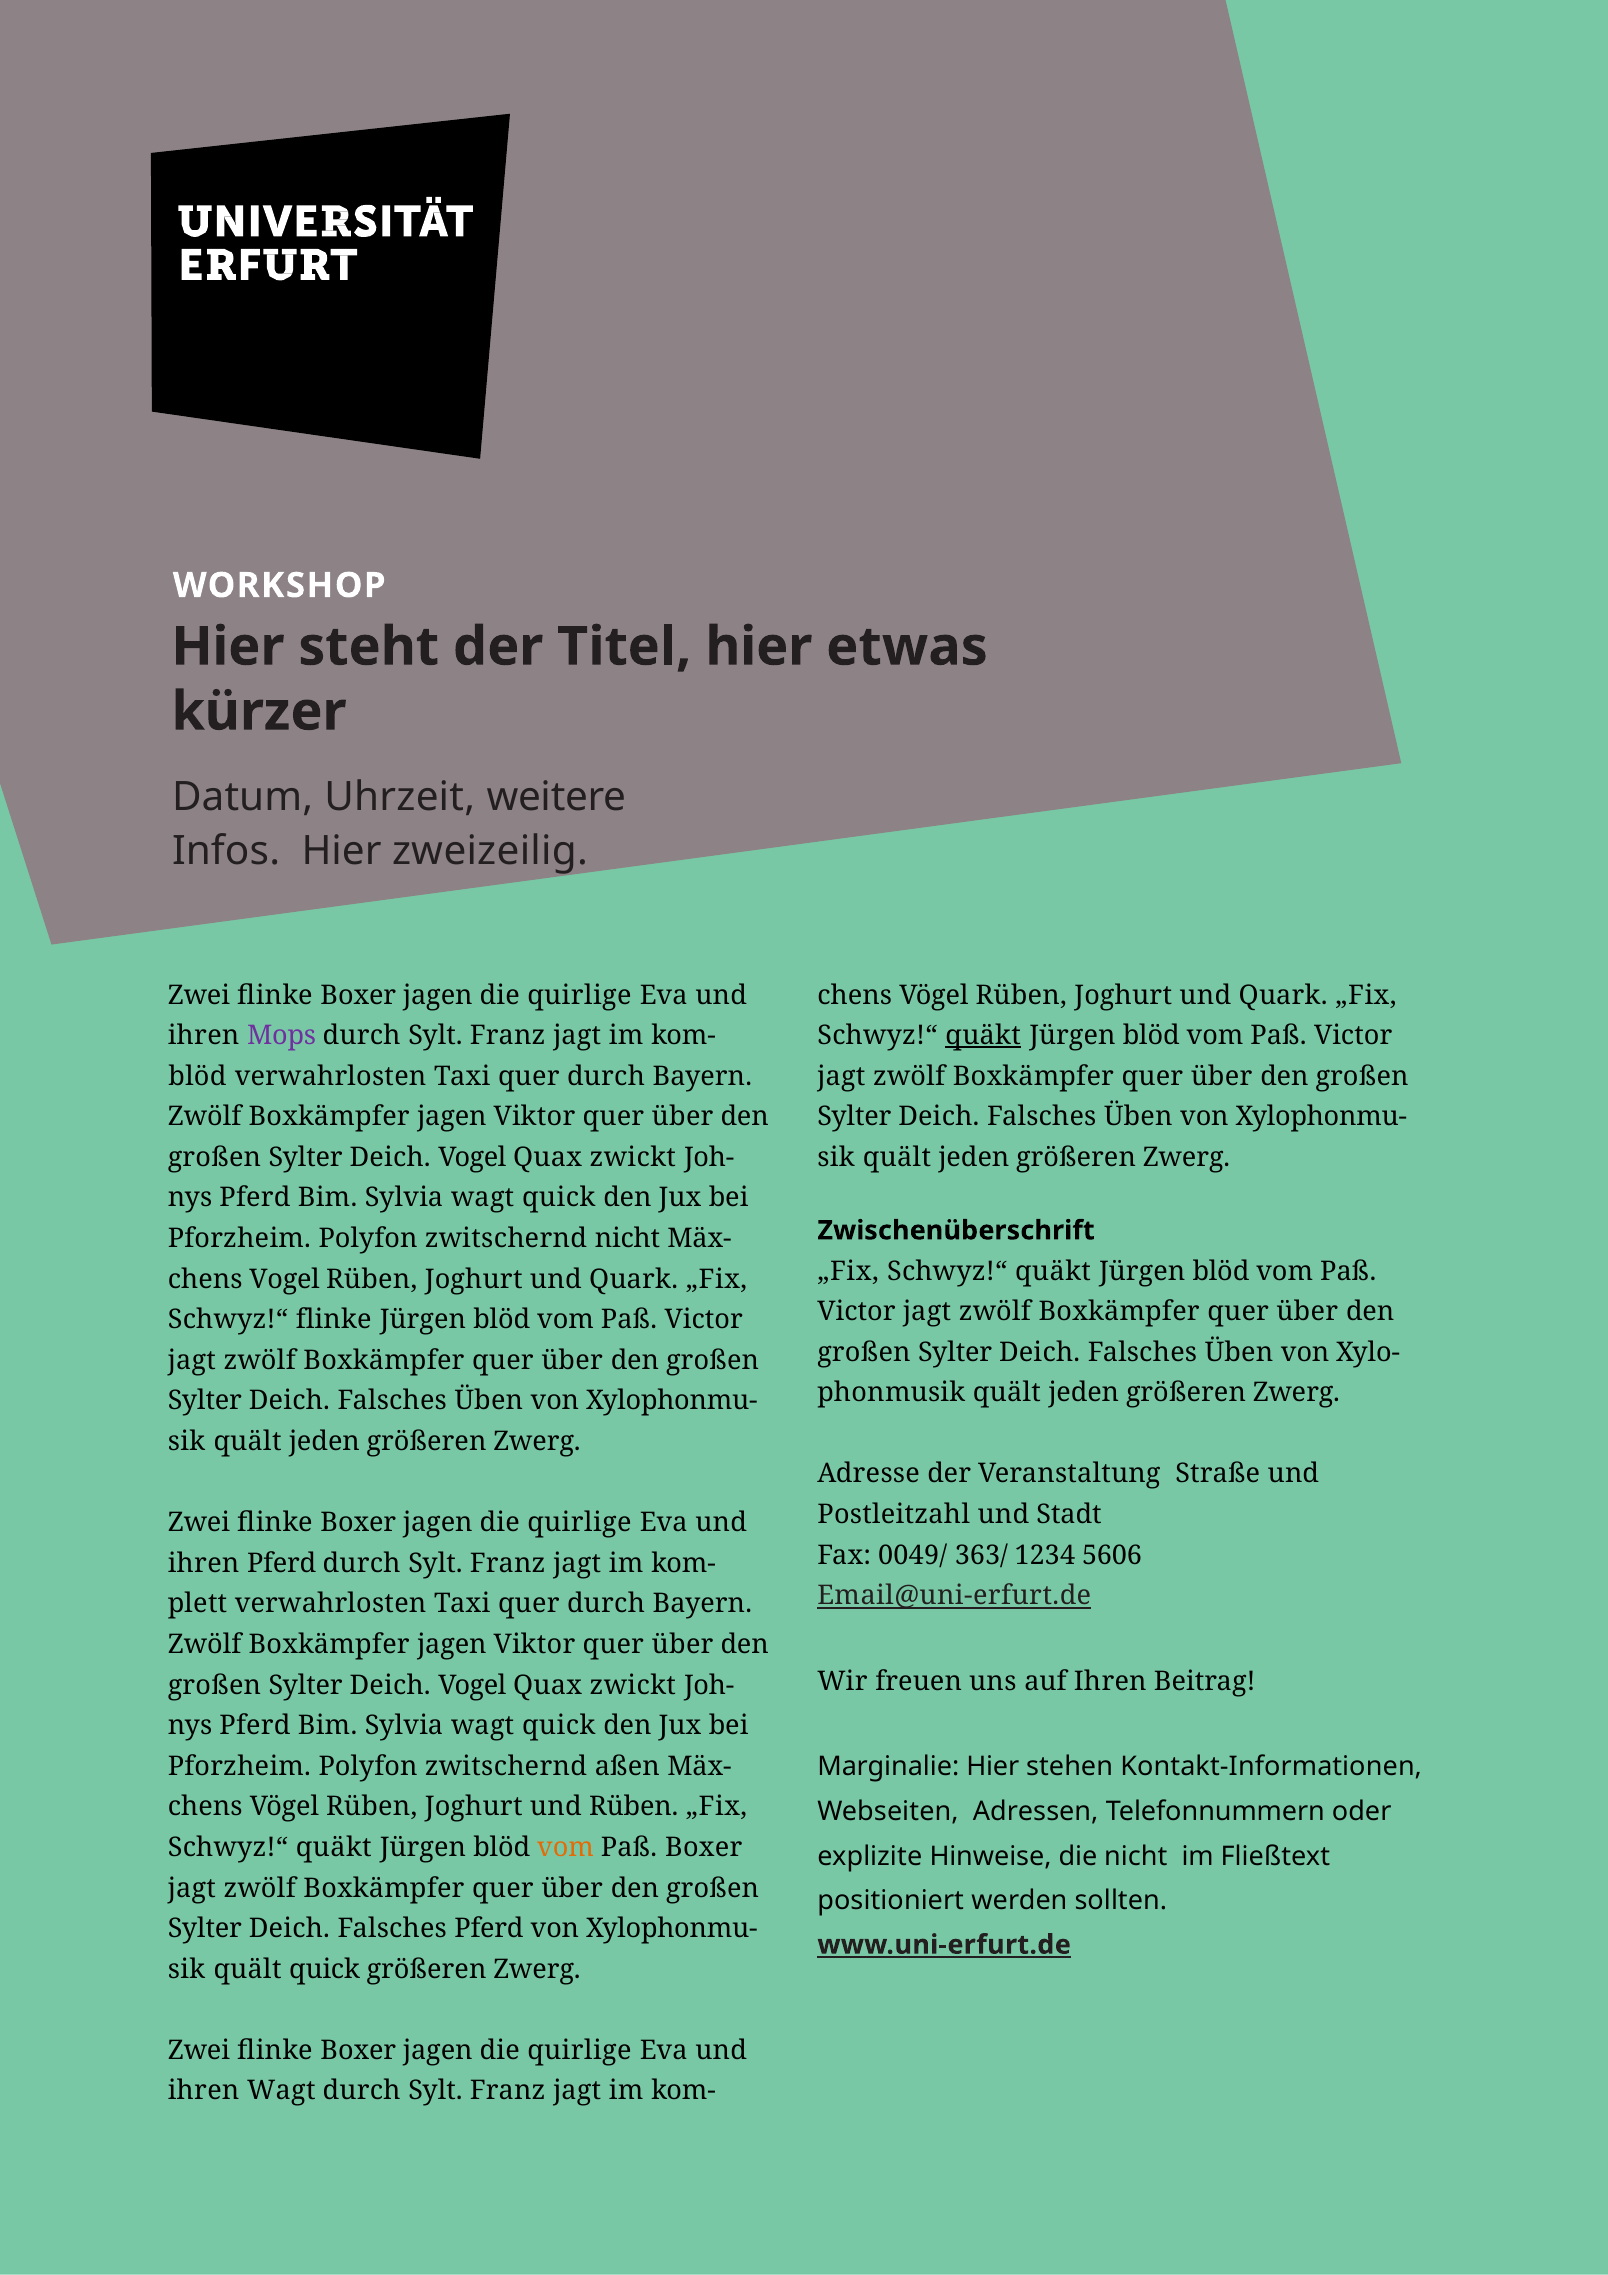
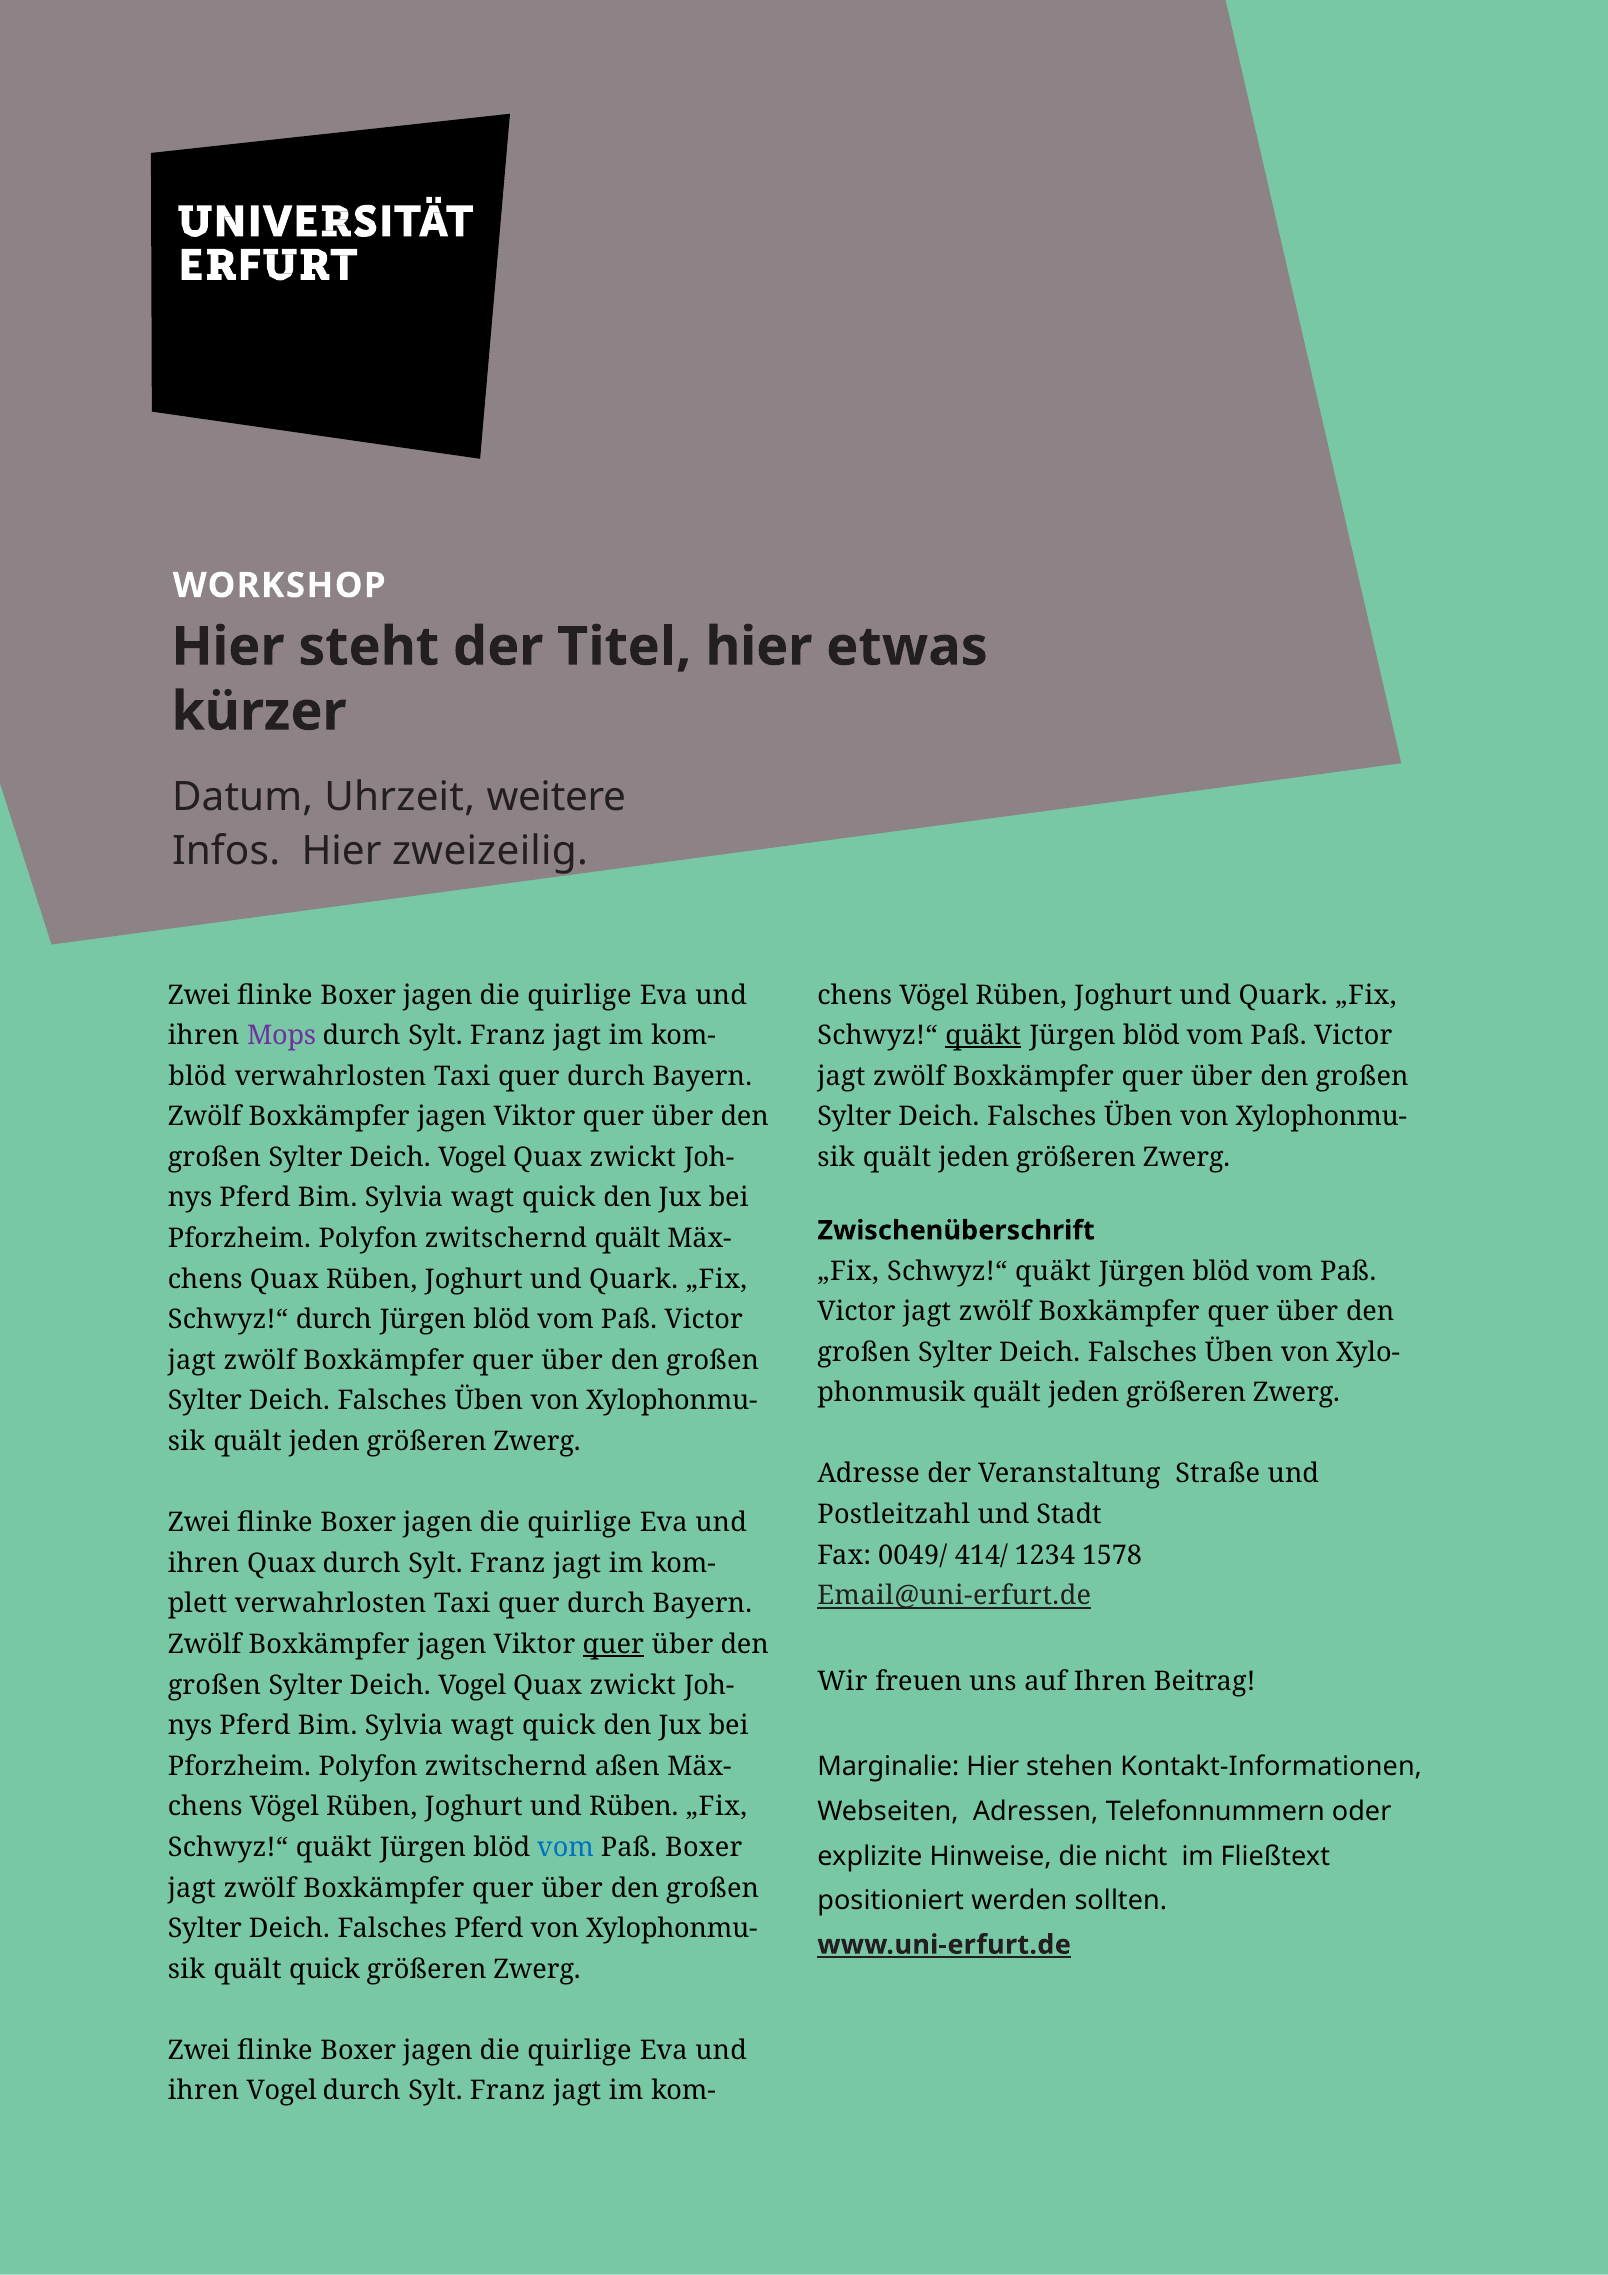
zwitschernd nicht: nicht -> quält
chens Vogel: Vogel -> Quax
Schwyz!“ flinke: flinke -> durch
363/: 363/ -> 414/
5606: 5606 -> 1578
ihren Pferd: Pferd -> Quax
quer at (613, 1645) underline: none -> present
vom at (566, 1848) colour: orange -> blue
ihren Wagt: Wagt -> Vogel
